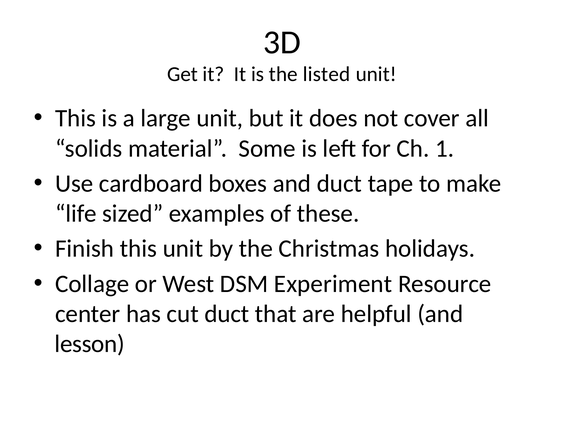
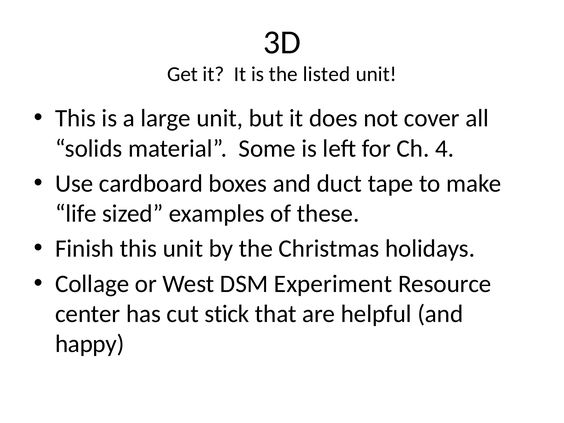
1: 1 -> 4
cut duct: duct -> stick
lesson: lesson -> happy
